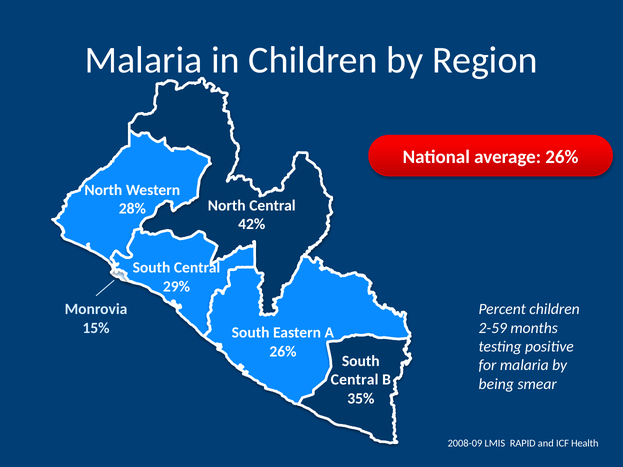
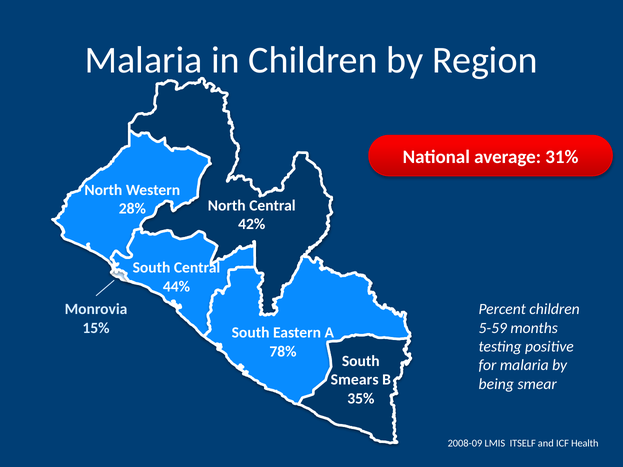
average 26%: 26% -> 31%
29%: 29% -> 44%
2-59: 2-59 -> 5-59
26% at (283, 352): 26% -> 78%
Central at (355, 380): Central -> Smears
RAPID: RAPID -> ITSELF
